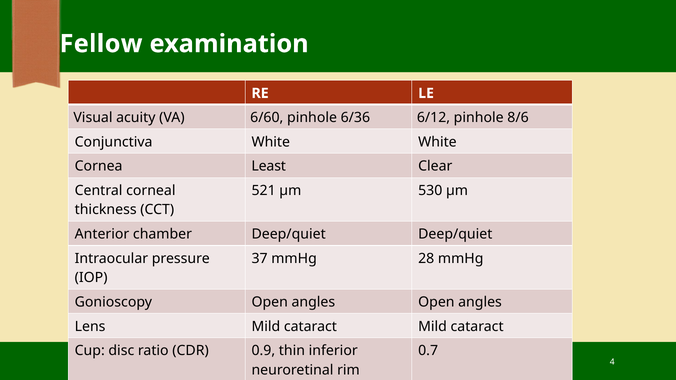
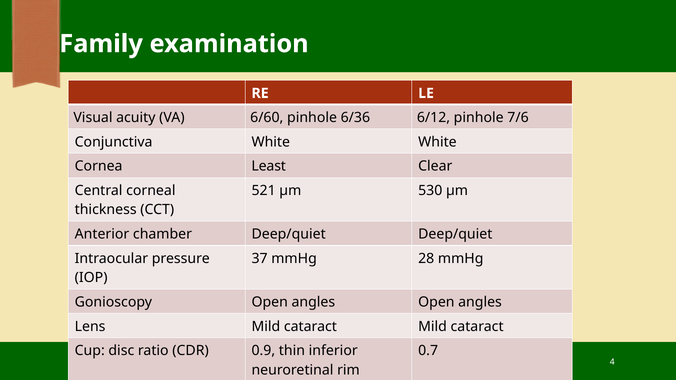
Fellow: Fellow -> Family
8/6: 8/6 -> 7/6
